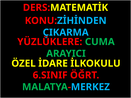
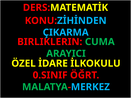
YÜZLÜKLERE: YÜZLÜKLERE -> BIRLIKLERIN
6.SINIF: 6.SINIF -> 0.SINIF
